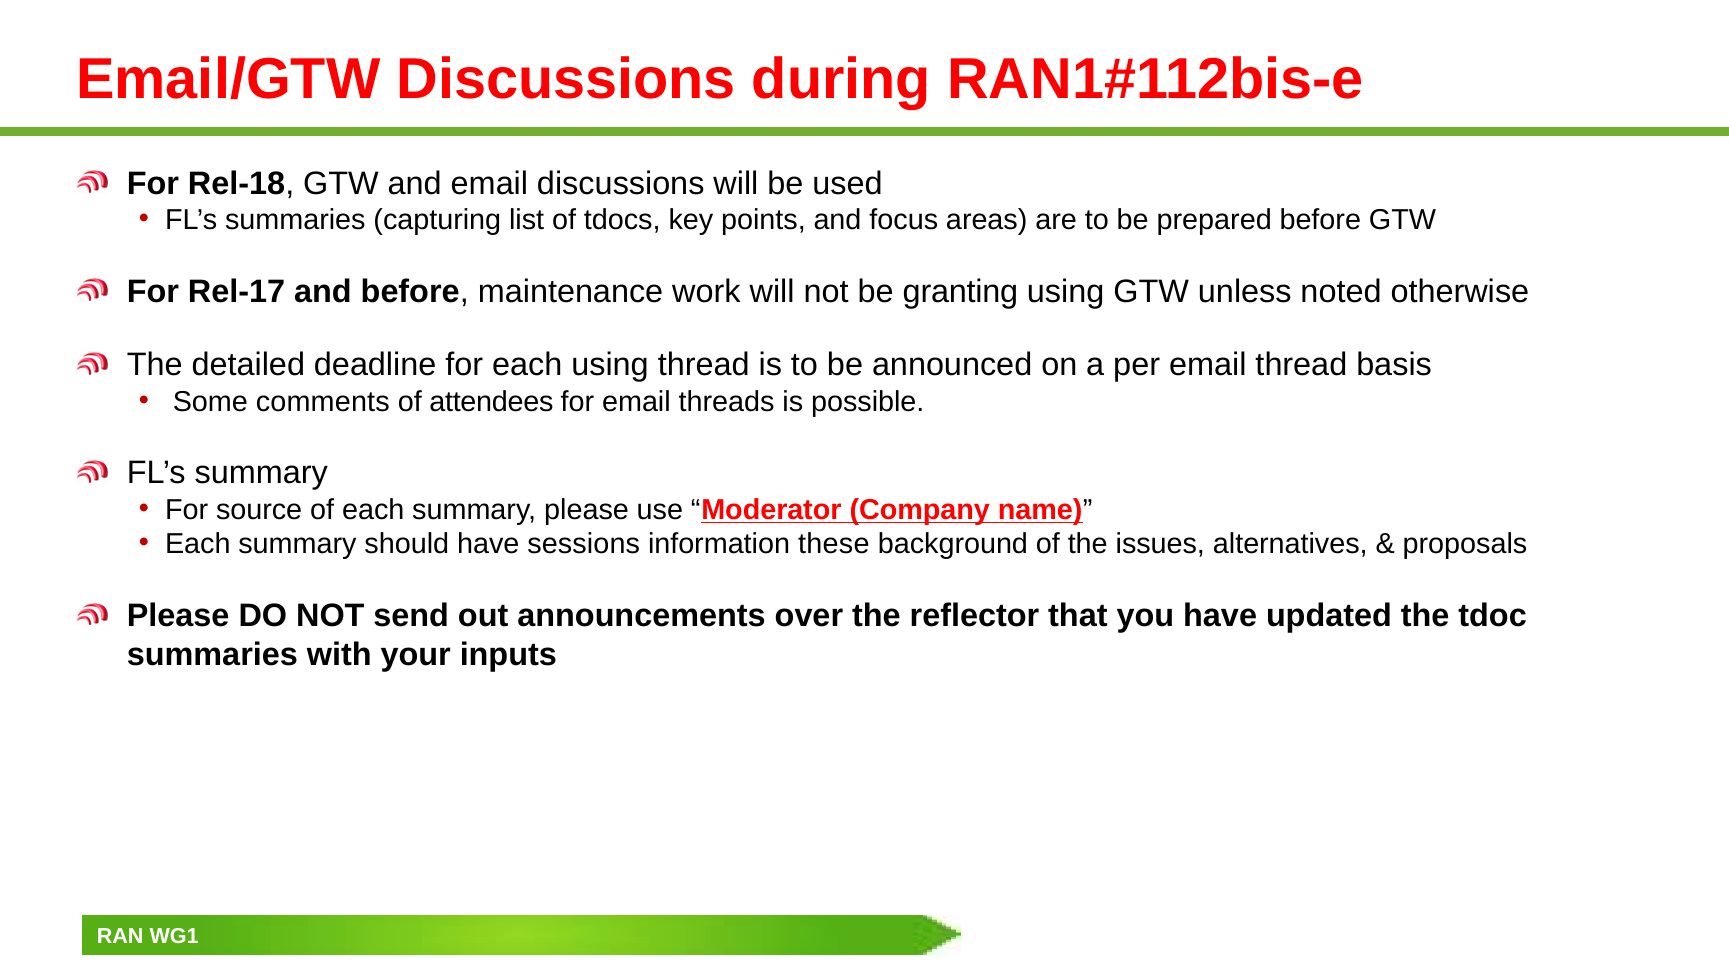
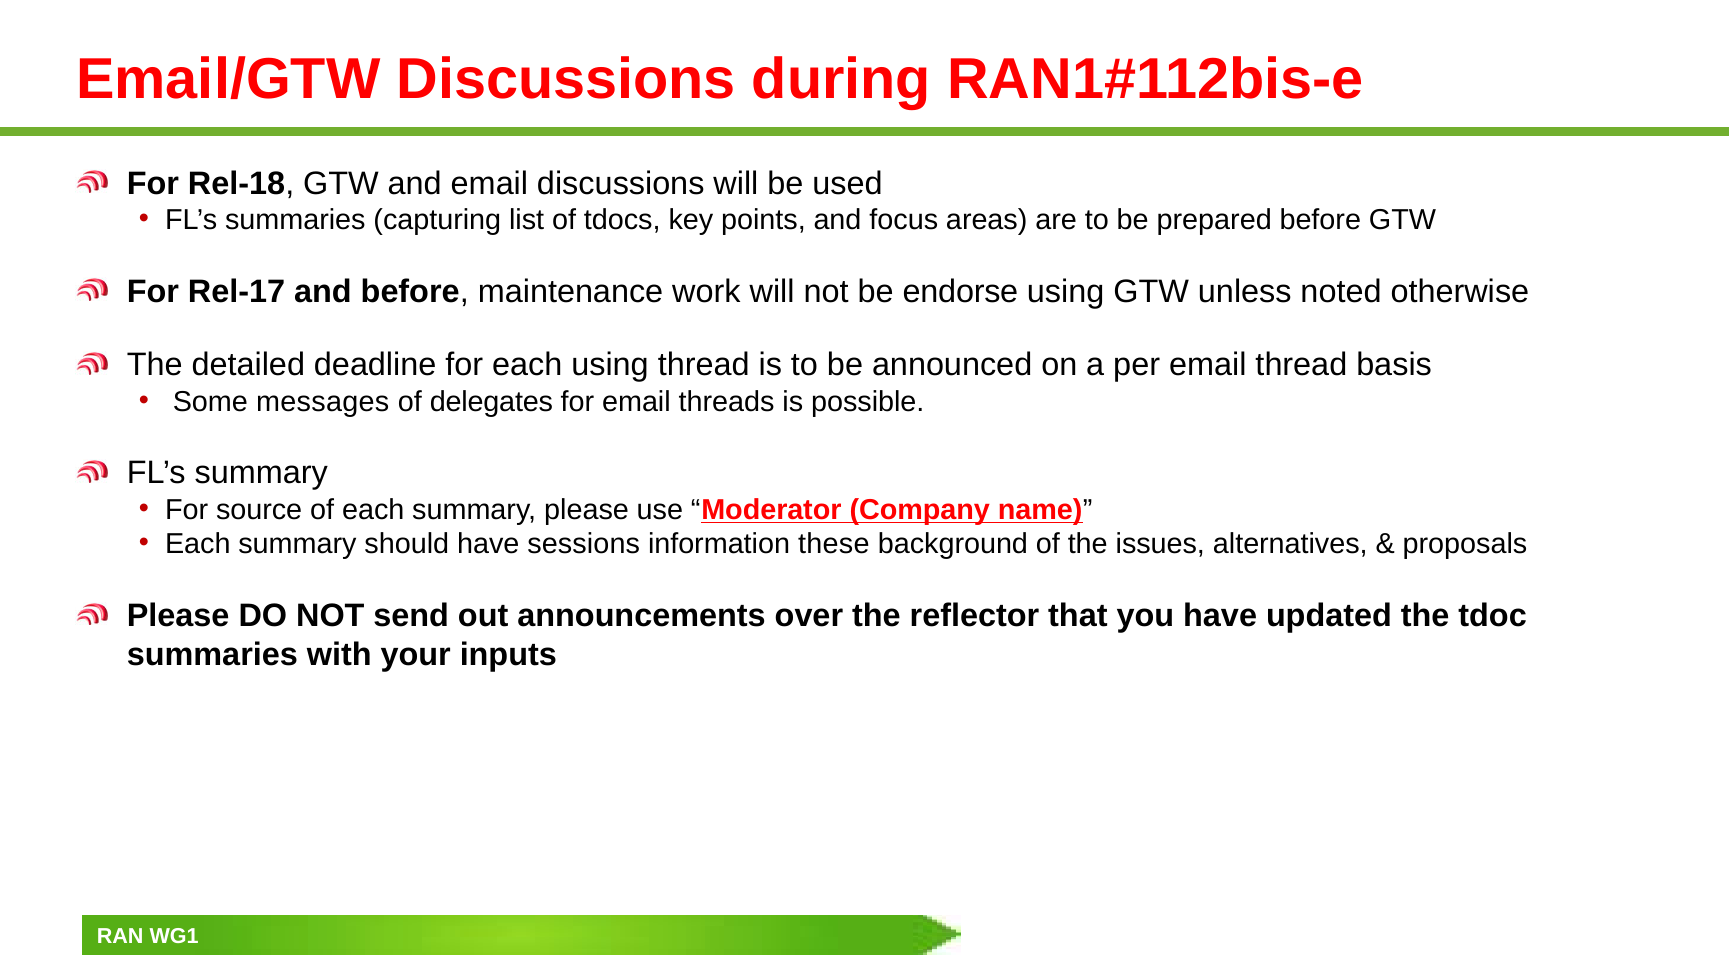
granting: granting -> endorse
comments: comments -> messages
attendees: attendees -> delegates
